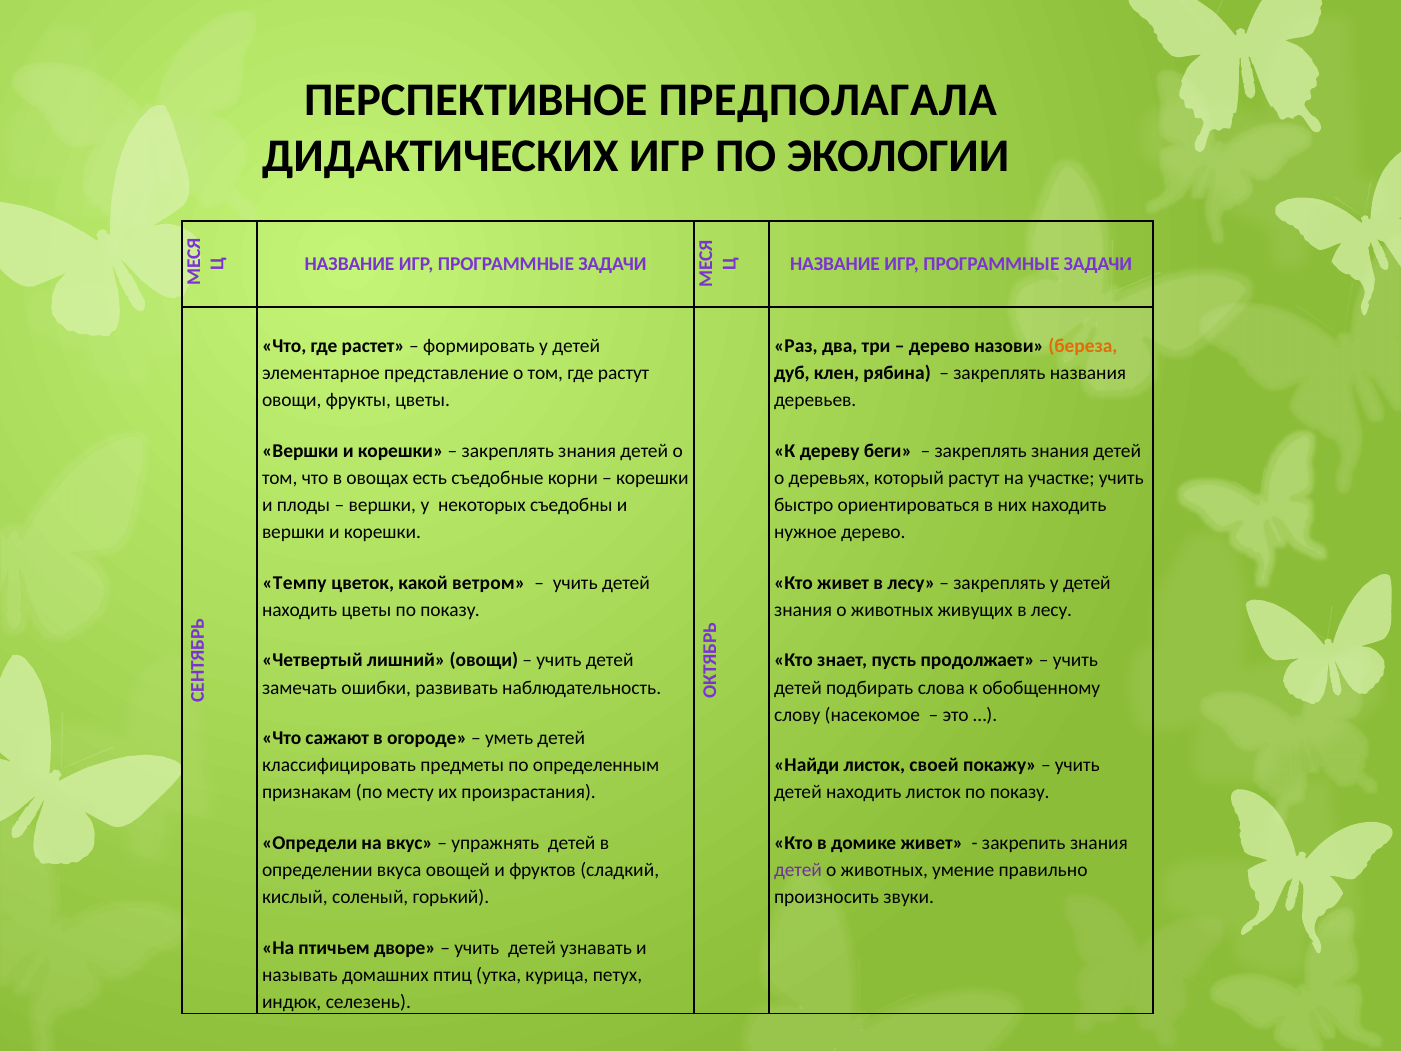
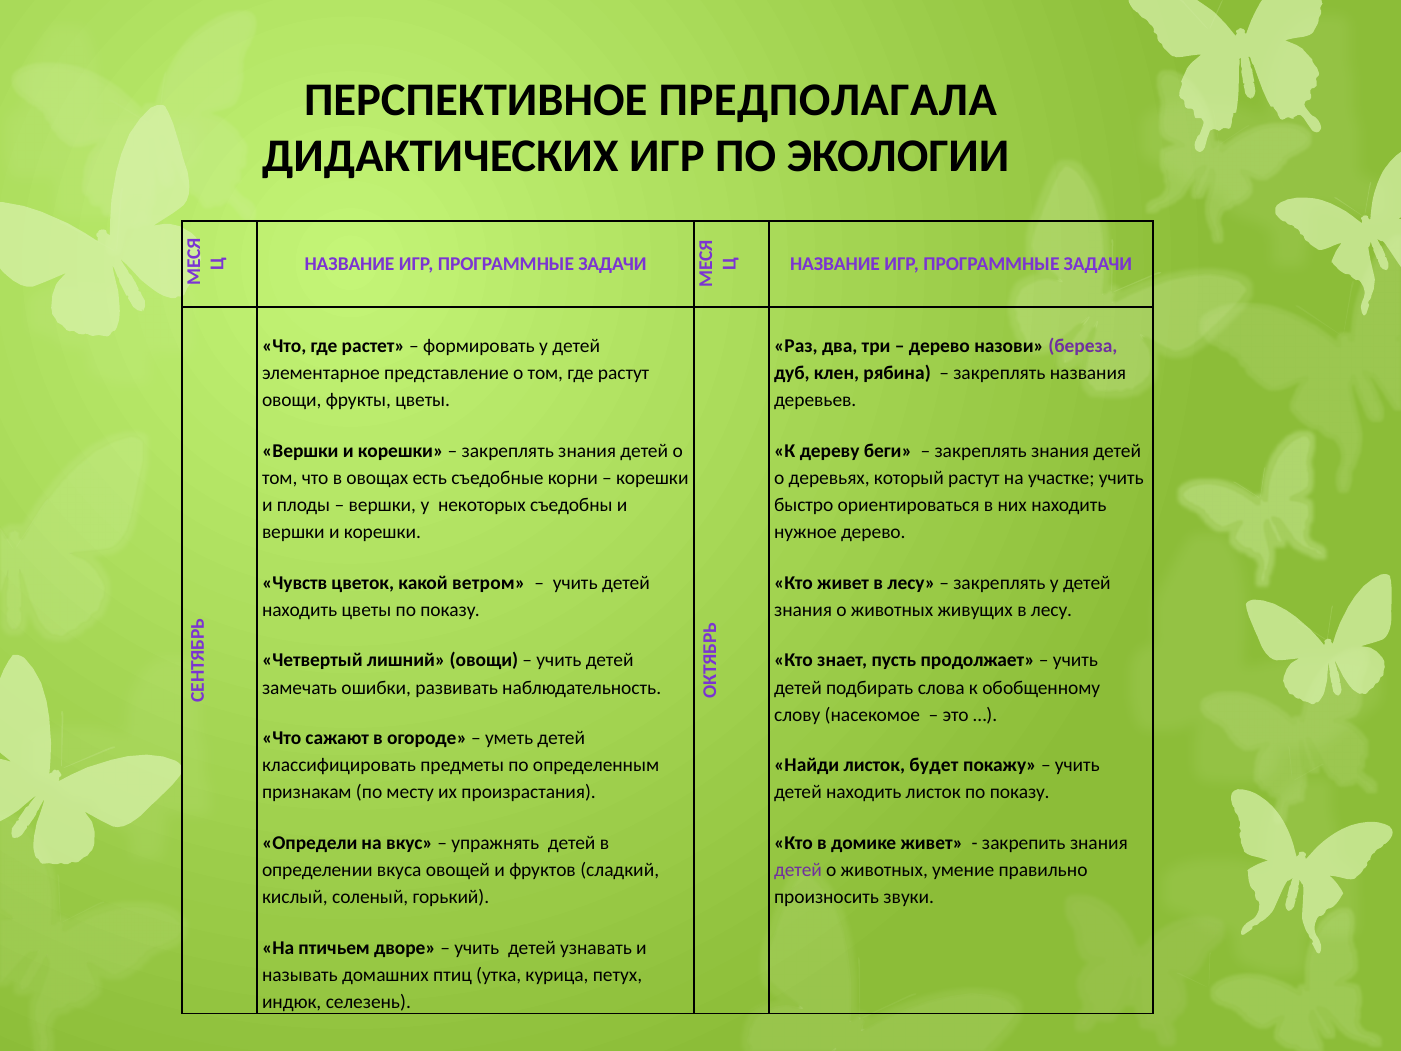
береза colour: orange -> purple
Темпу: Темпу -> Чувств
своей: своей -> будет
